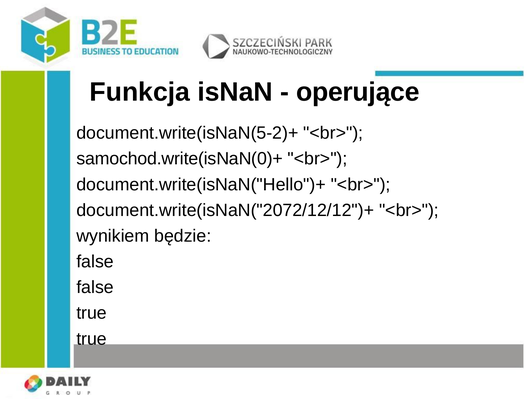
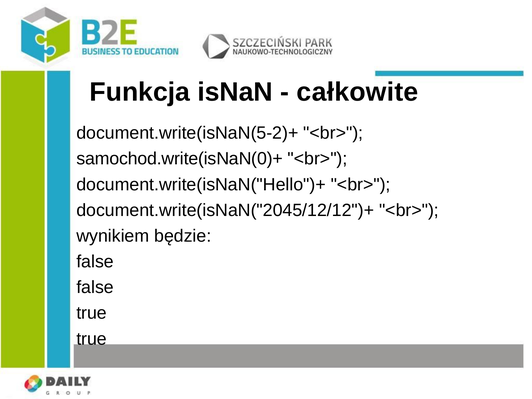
operujące: operujące -> całkowite
document.write(isNaN("2072/12/12")+: document.write(isNaN("2072/12/12")+ -> document.write(isNaN("2045/12/12")+
